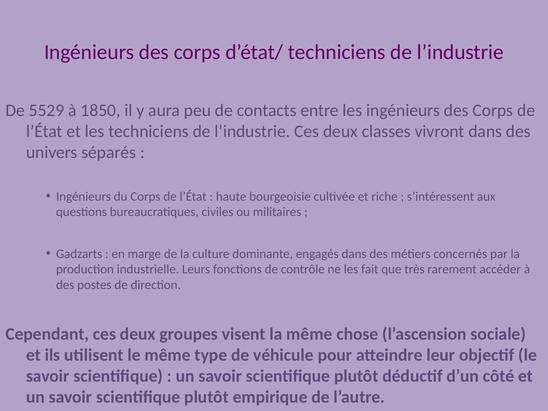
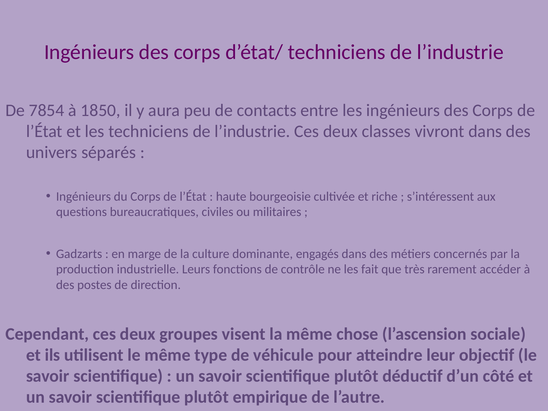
5529: 5529 -> 7854
